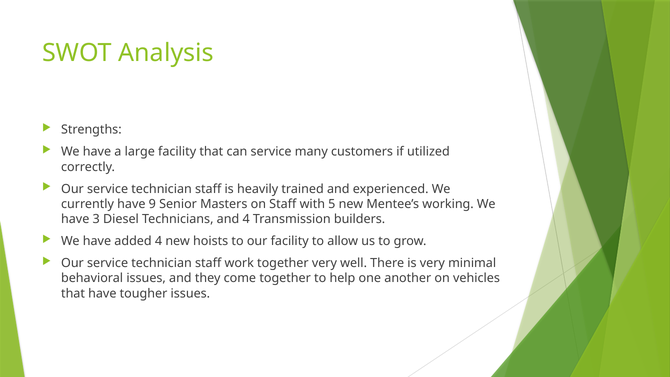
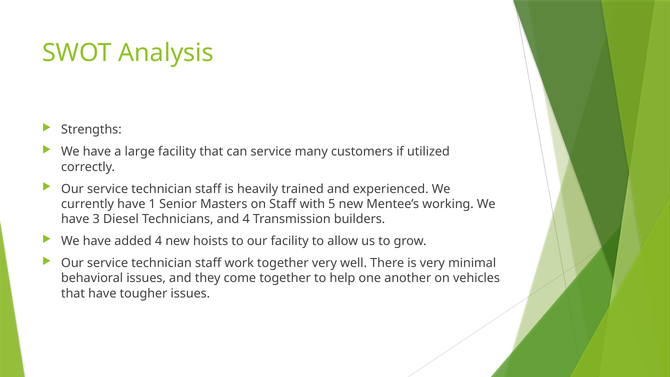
9: 9 -> 1
